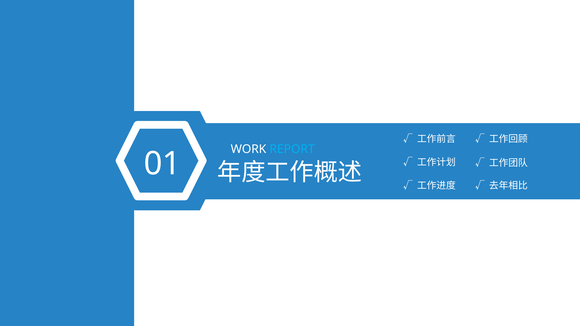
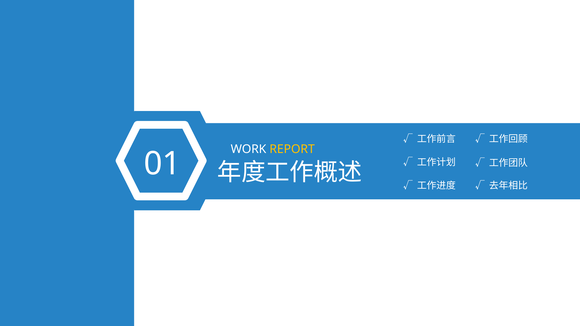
REPORT colour: light blue -> yellow
